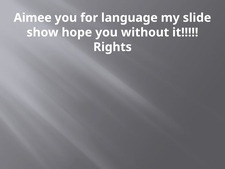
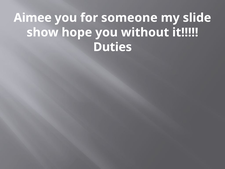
language: language -> someone
Rights: Rights -> Duties
